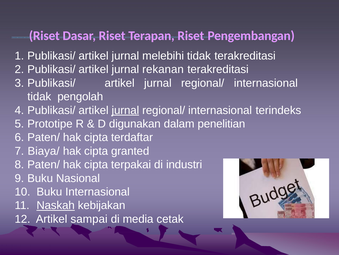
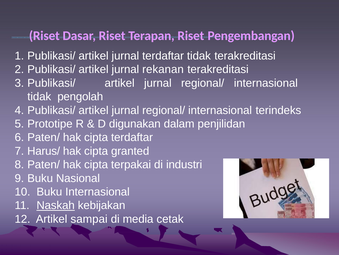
jurnal melebihi: melebihi -> terdaftar
jurnal at (125, 110) underline: present -> none
penelitian: penelitian -> penjilidan
Biaya/: Biaya/ -> Harus/
